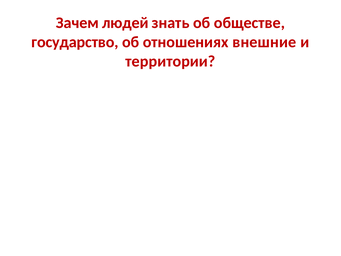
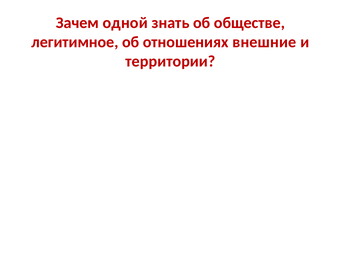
людей: людей -> одной
государство: государство -> легитимное
